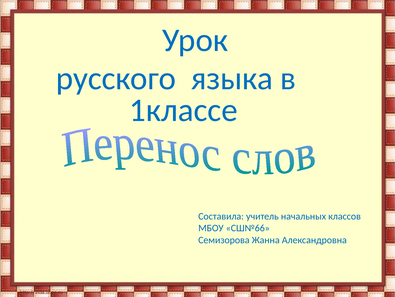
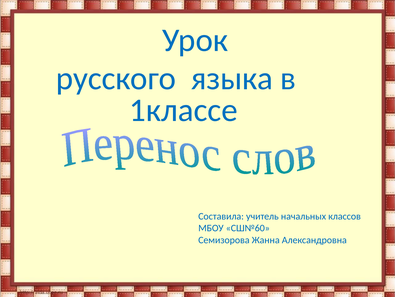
СШ№66: СШ№66 -> СШ№60
